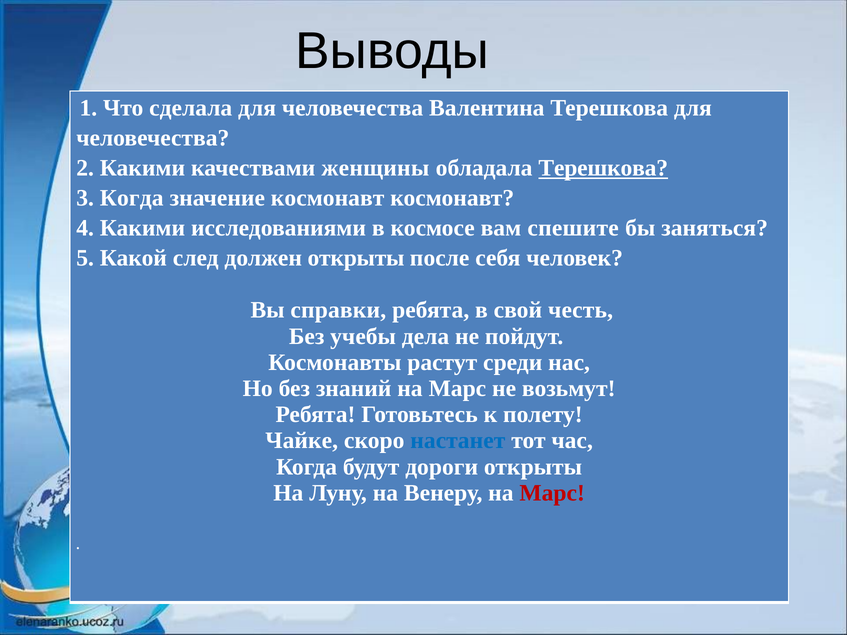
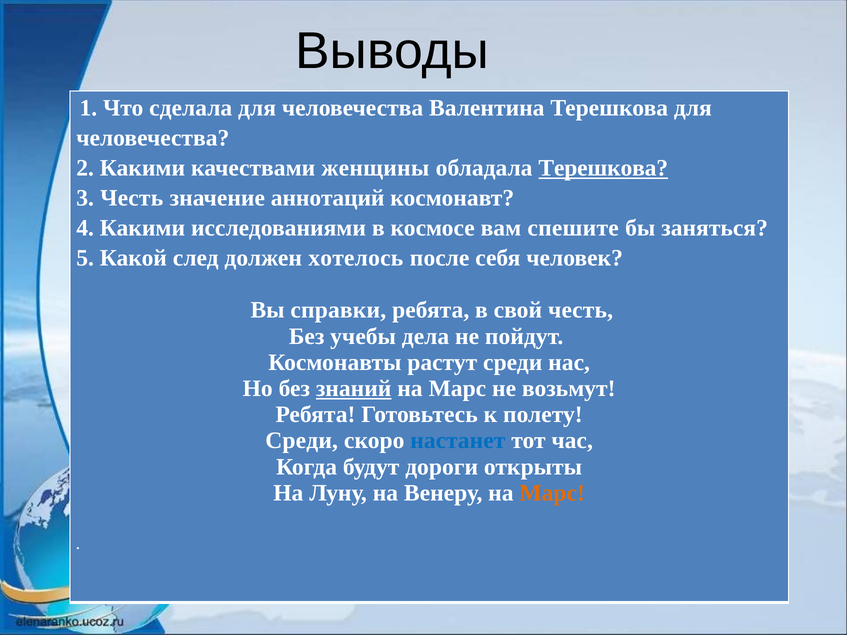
3 Когда: Когда -> Честь
значение космонавт: космонавт -> аннотаций
должен открыты: открыты -> хотелось
знаний underline: none -> present
Чайке at (302, 441): Чайке -> Среди
Марс at (552, 493) colour: red -> orange
